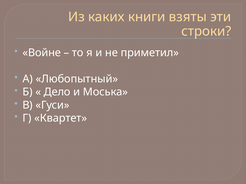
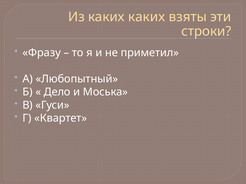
каких книги: книги -> каких
Войне: Войне -> Фразу
